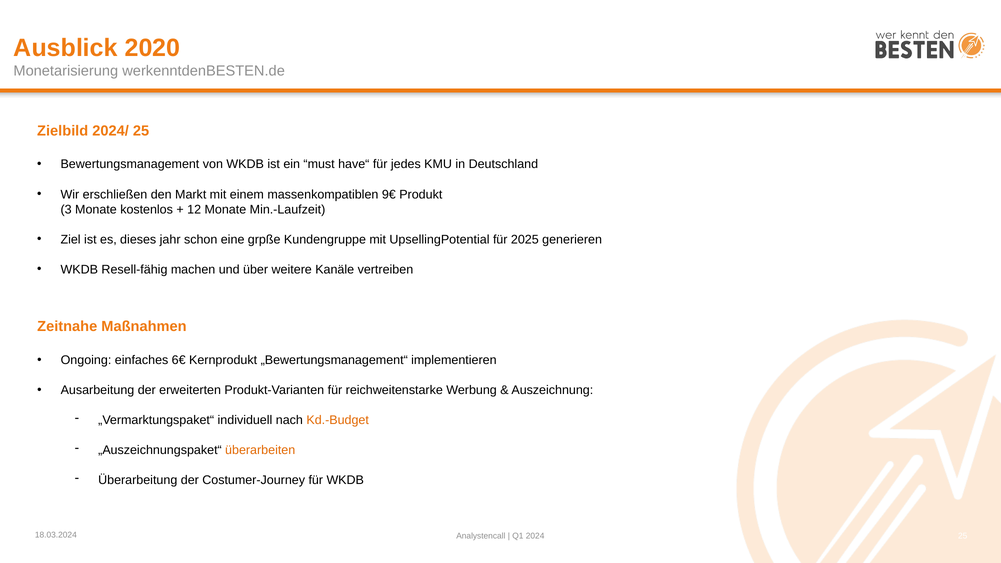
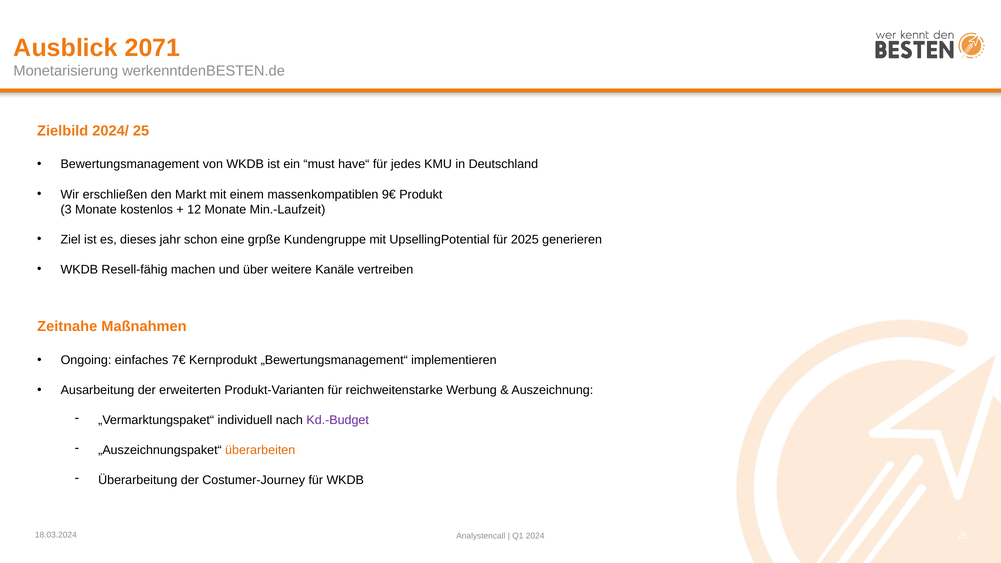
2020: 2020 -> 2071
6€: 6€ -> 7€
Kd.-Budget colour: orange -> purple
